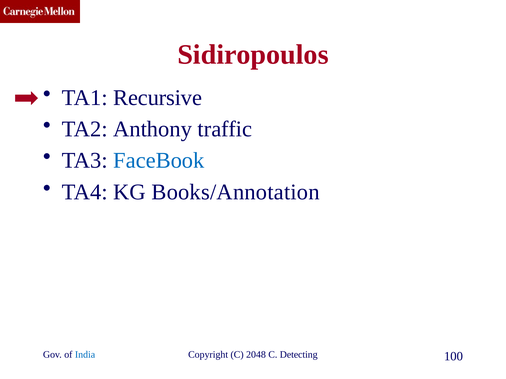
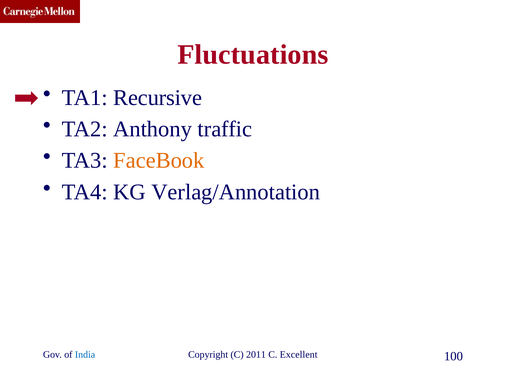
Sidiropoulos: Sidiropoulos -> Fluctuations
FaceBook colour: blue -> orange
Books/Annotation: Books/Annotation -> Verlag/Annotation
2048: 2048 -> 2011
Detecting: Detecting -> Excellent
